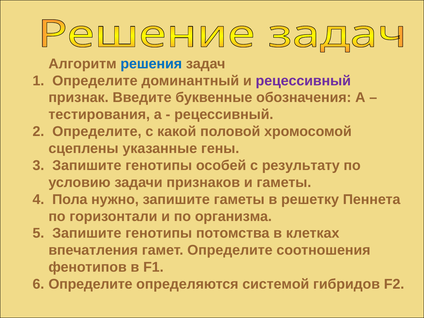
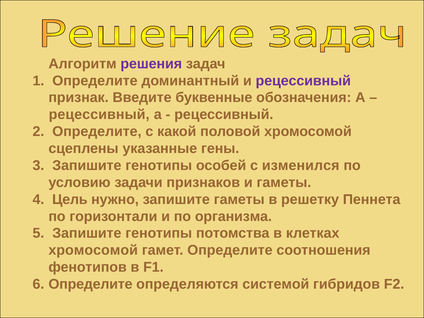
решения colour: blue -> purple
тестирования at (99, 115): тестирования -> рецессивный
результату: результату -> изменился
Пола: Пола -> Цель
впечатления at (93, 250): впечатления -> хромосомой
